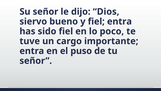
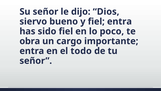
tuve: tuve -> obra
puso: puso -> todo
